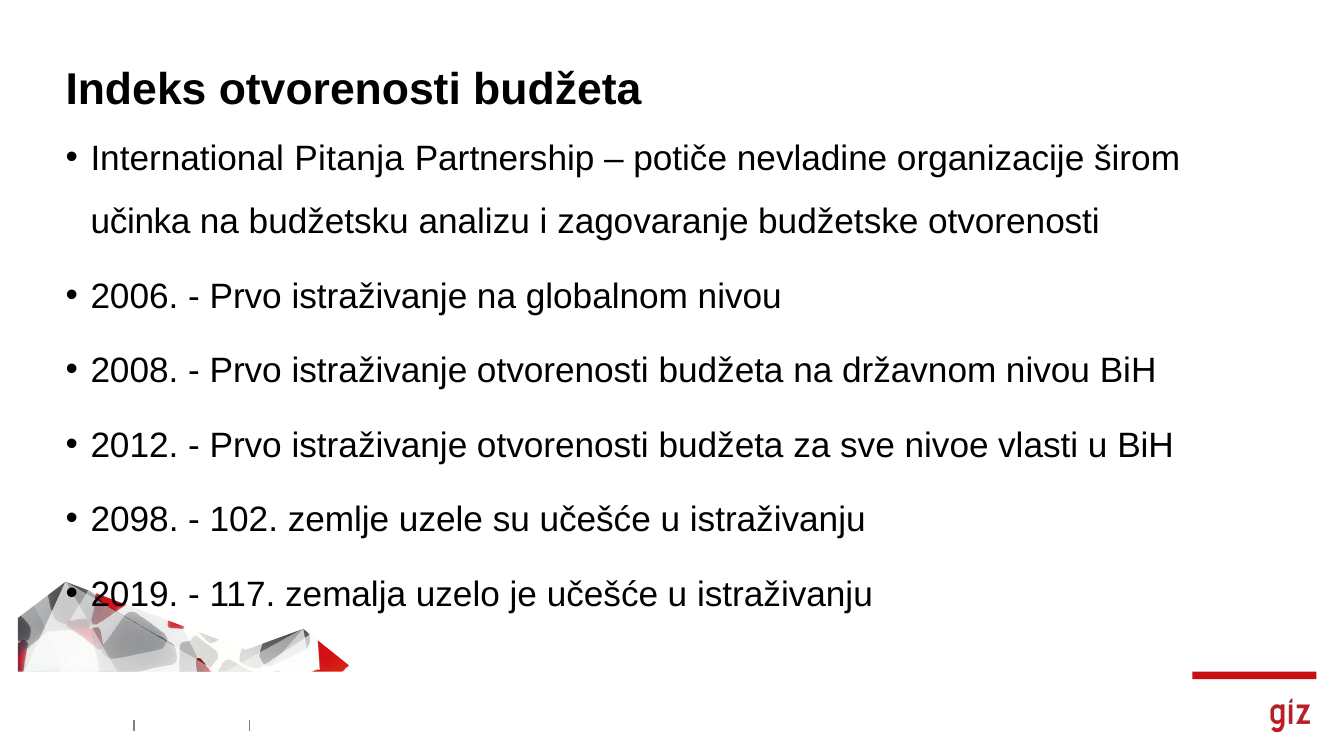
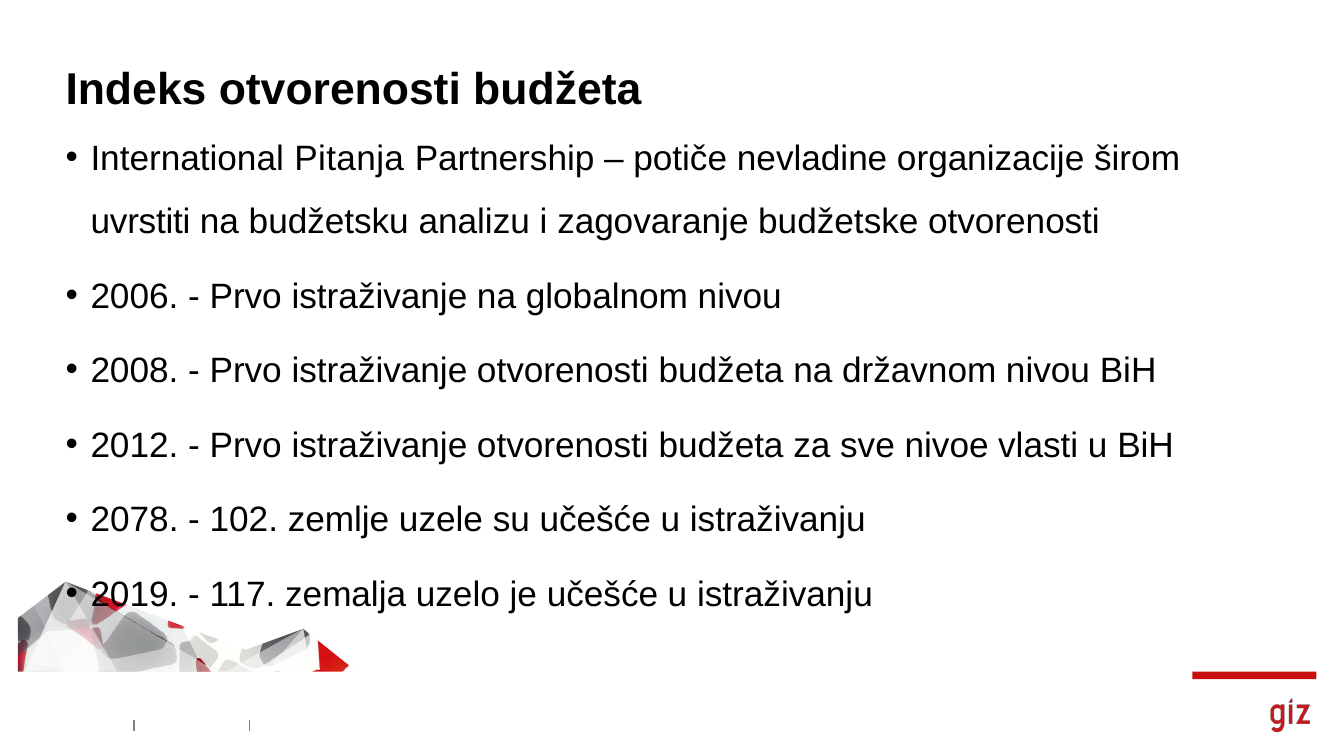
učinka: učinka -> uvrstiti
2098: 2098 -> 2078
